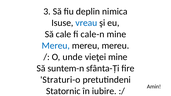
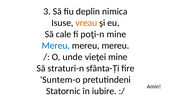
vreau colour: blue -> orange
cale-n: cale-n -> poţi-n
suntem-n: suntem-n -> straturi-n
Straturi-o: Straturi-o -> Suntem-o
